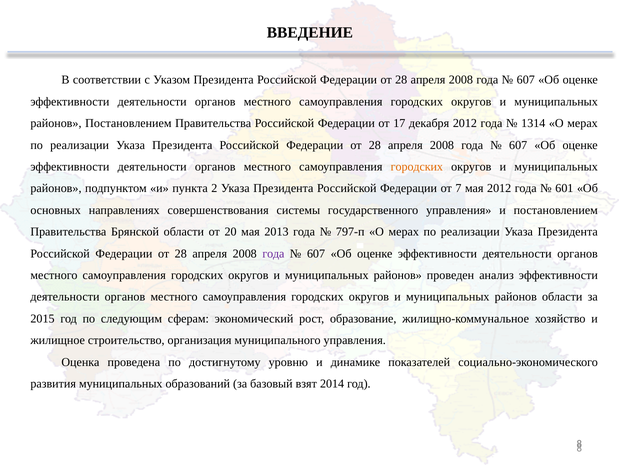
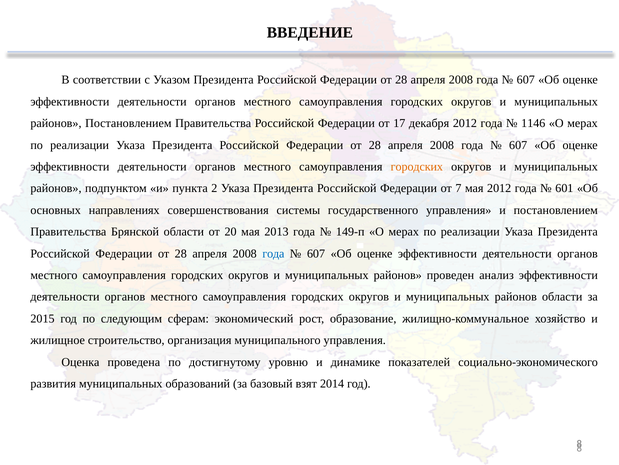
1314: 1314 -> 1146
797-п: 797-п -> 149-п
года at (273, 253) colour: purple -> blue
